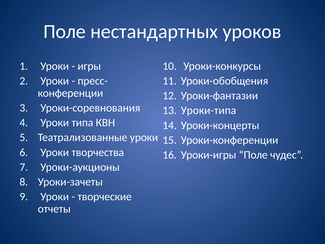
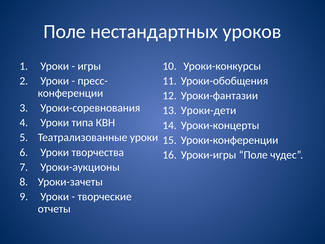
Уроки-типа: Уроки-типа -> Уроки-дети
